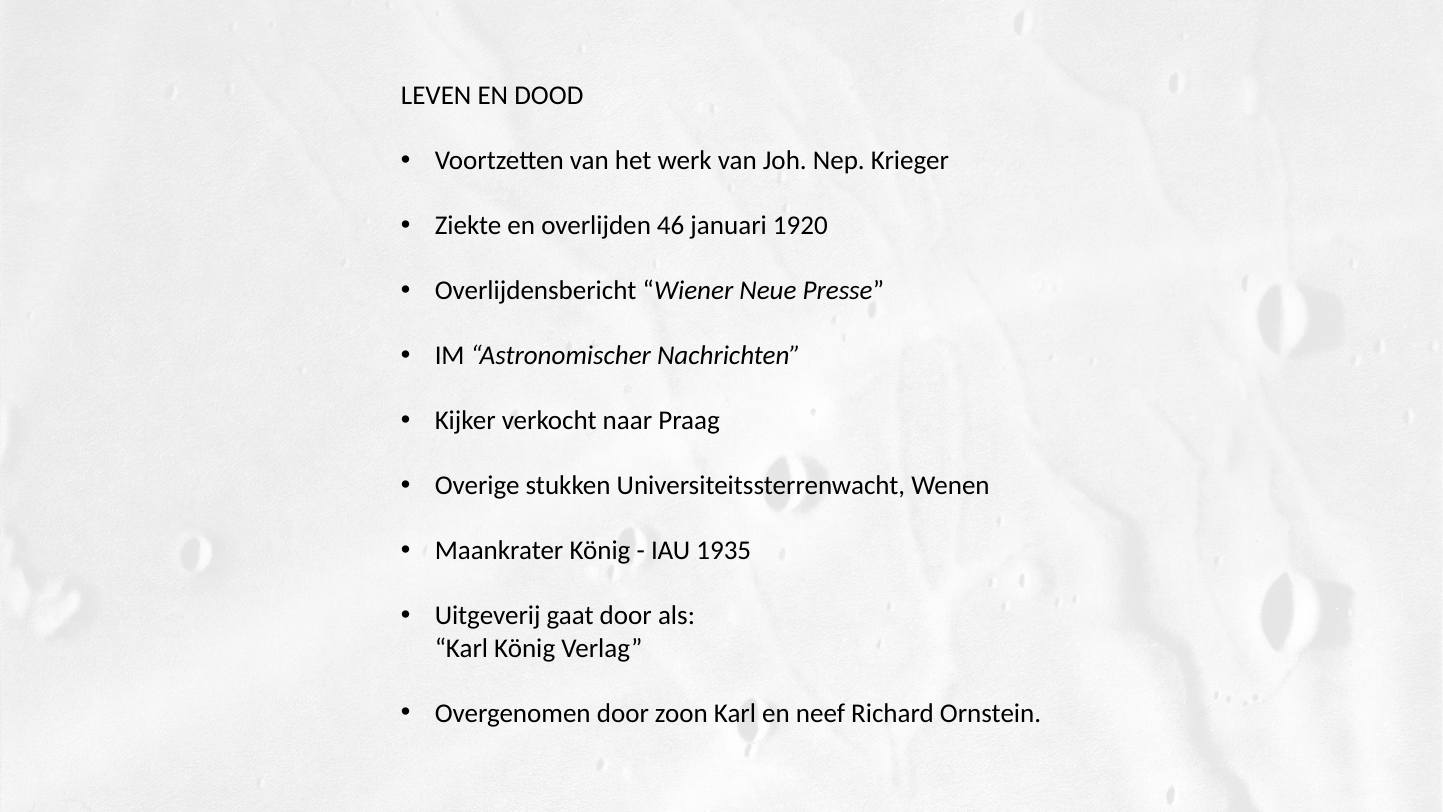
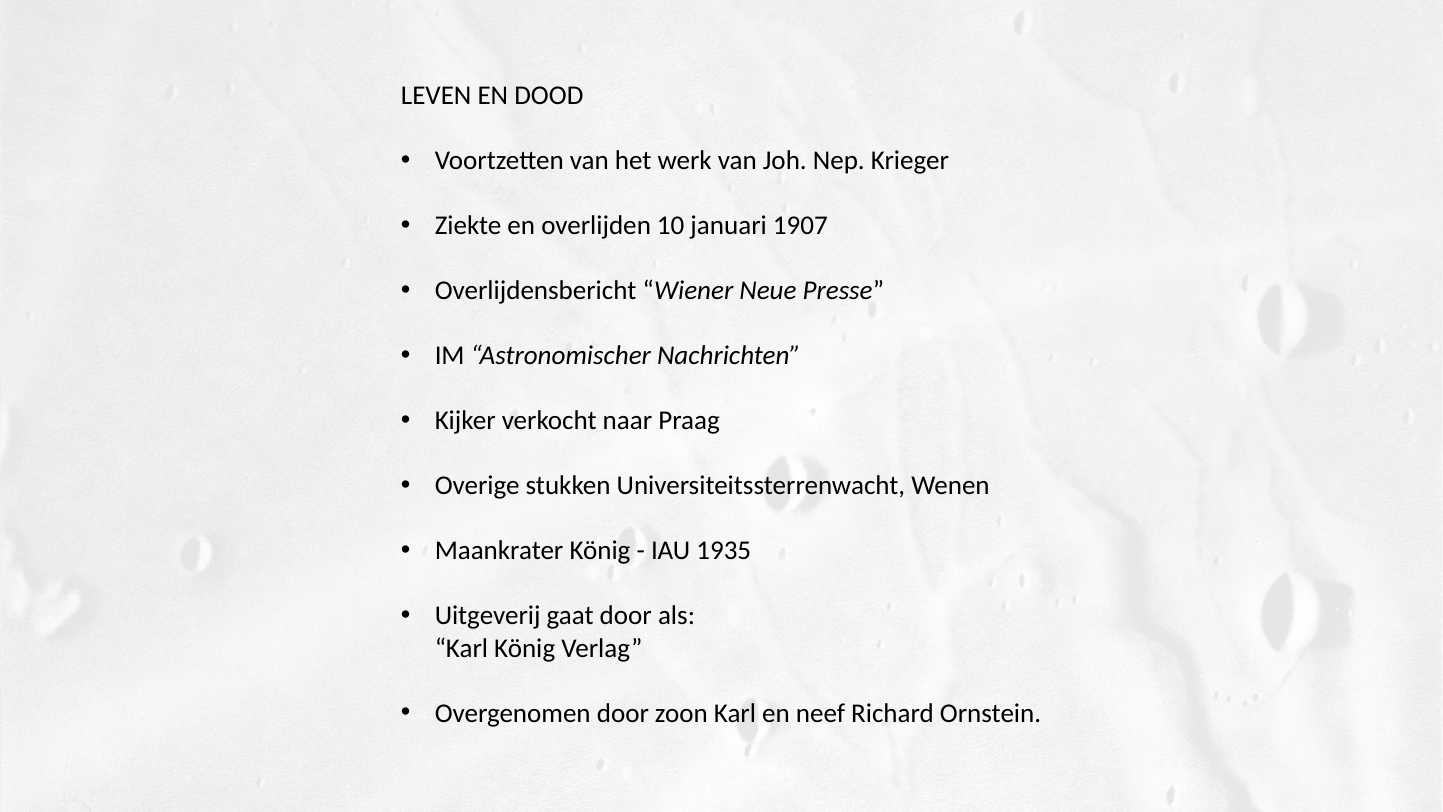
46: 46 -> 10
1920: 1920 -> 1907
